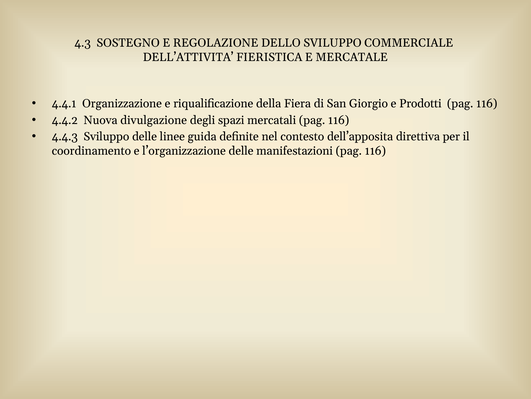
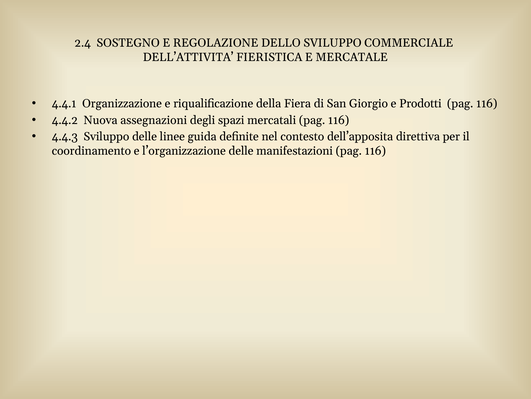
4.3: 4.3 -> 2.4
divulgazione: divulgazione -> assegnazioni
